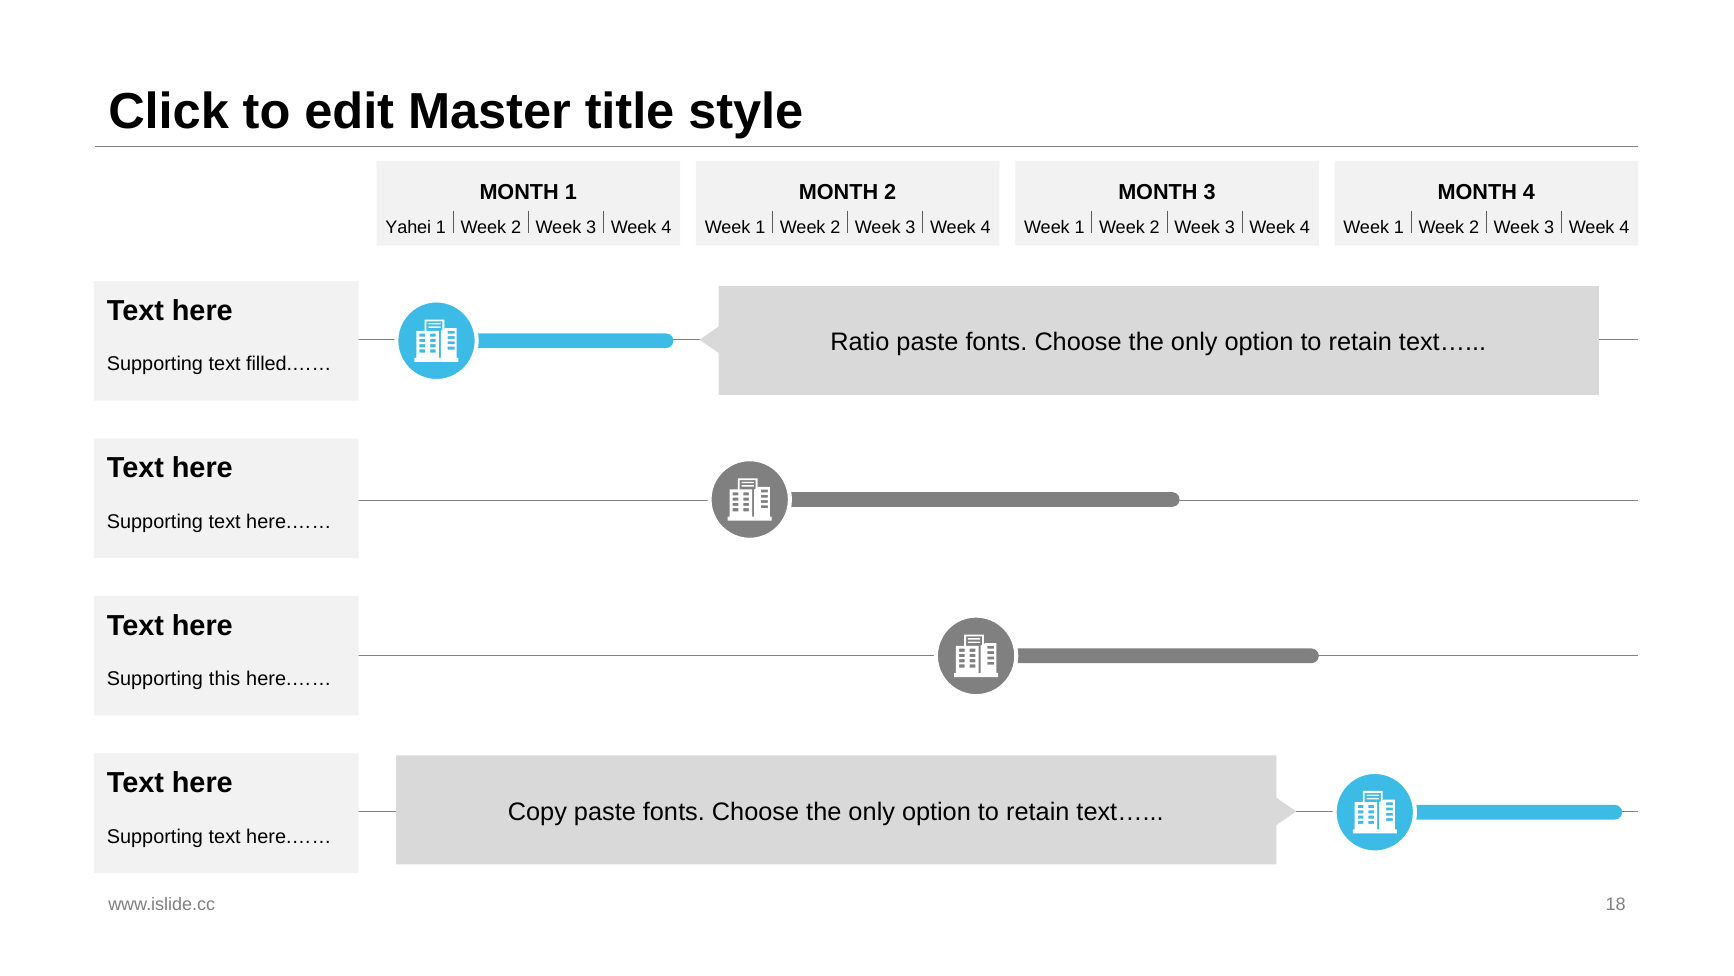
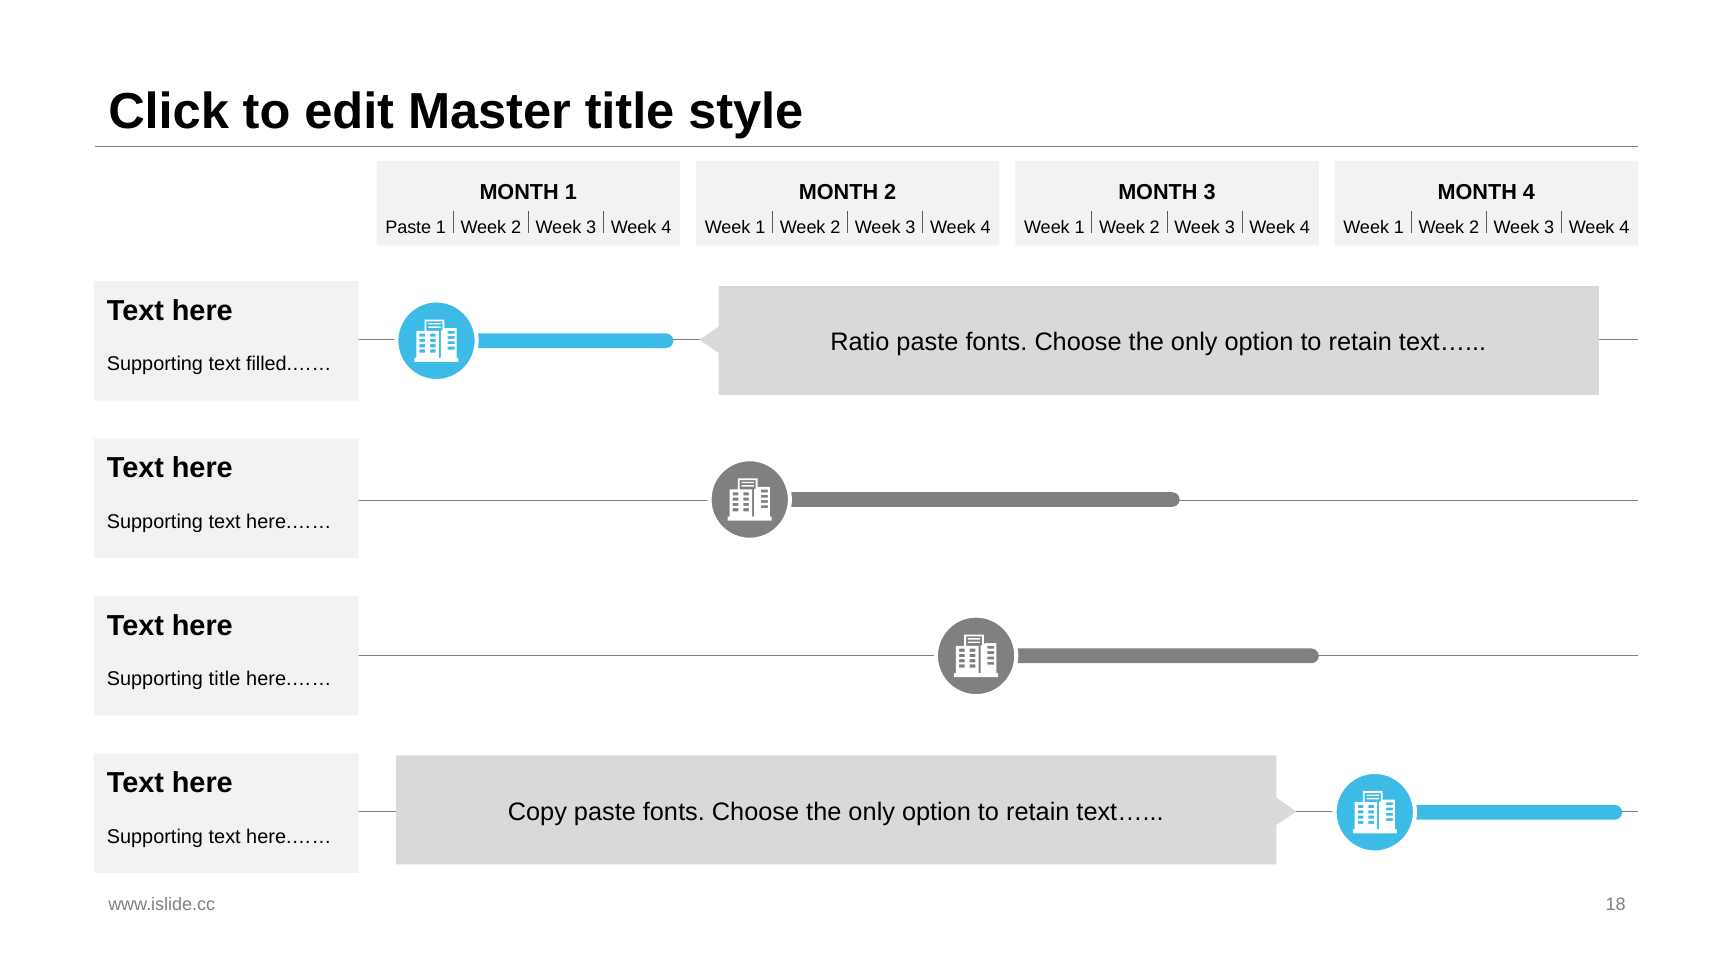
Yahei at (408, 227): Yahei -> Paste
Supporting this: this -> title
